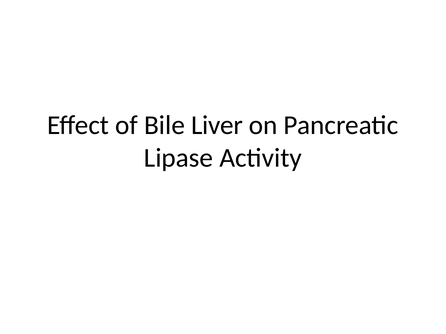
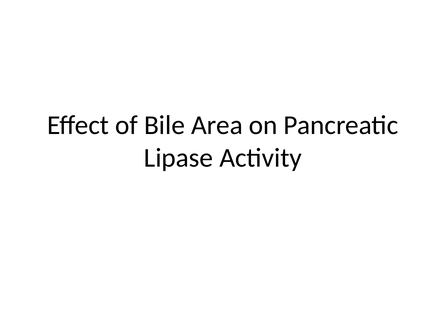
Liver: Liver -> Area
